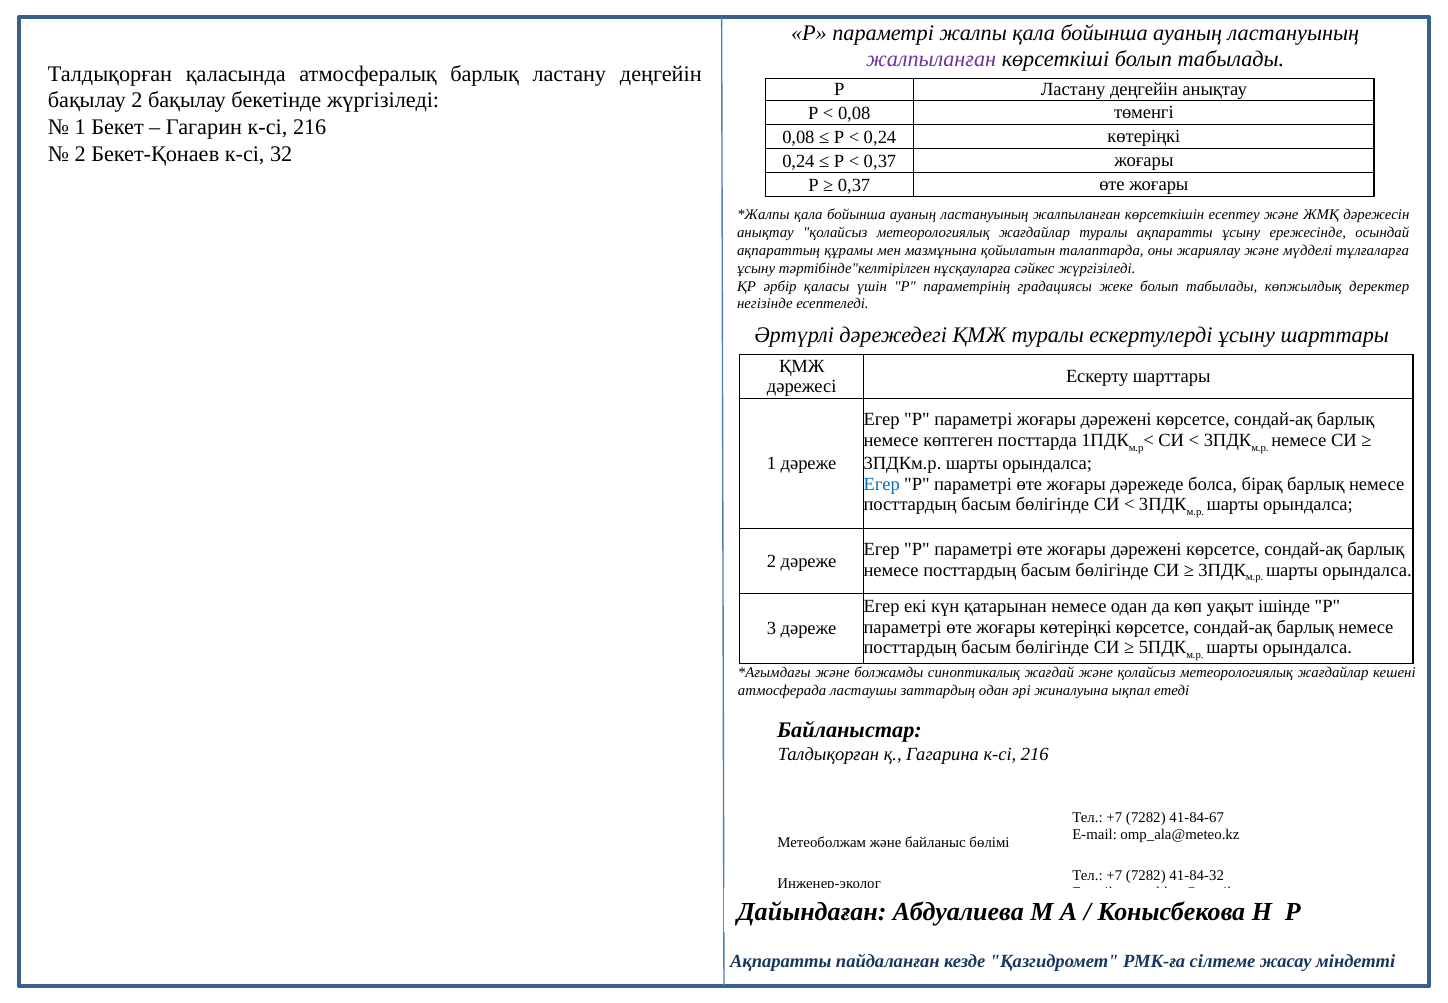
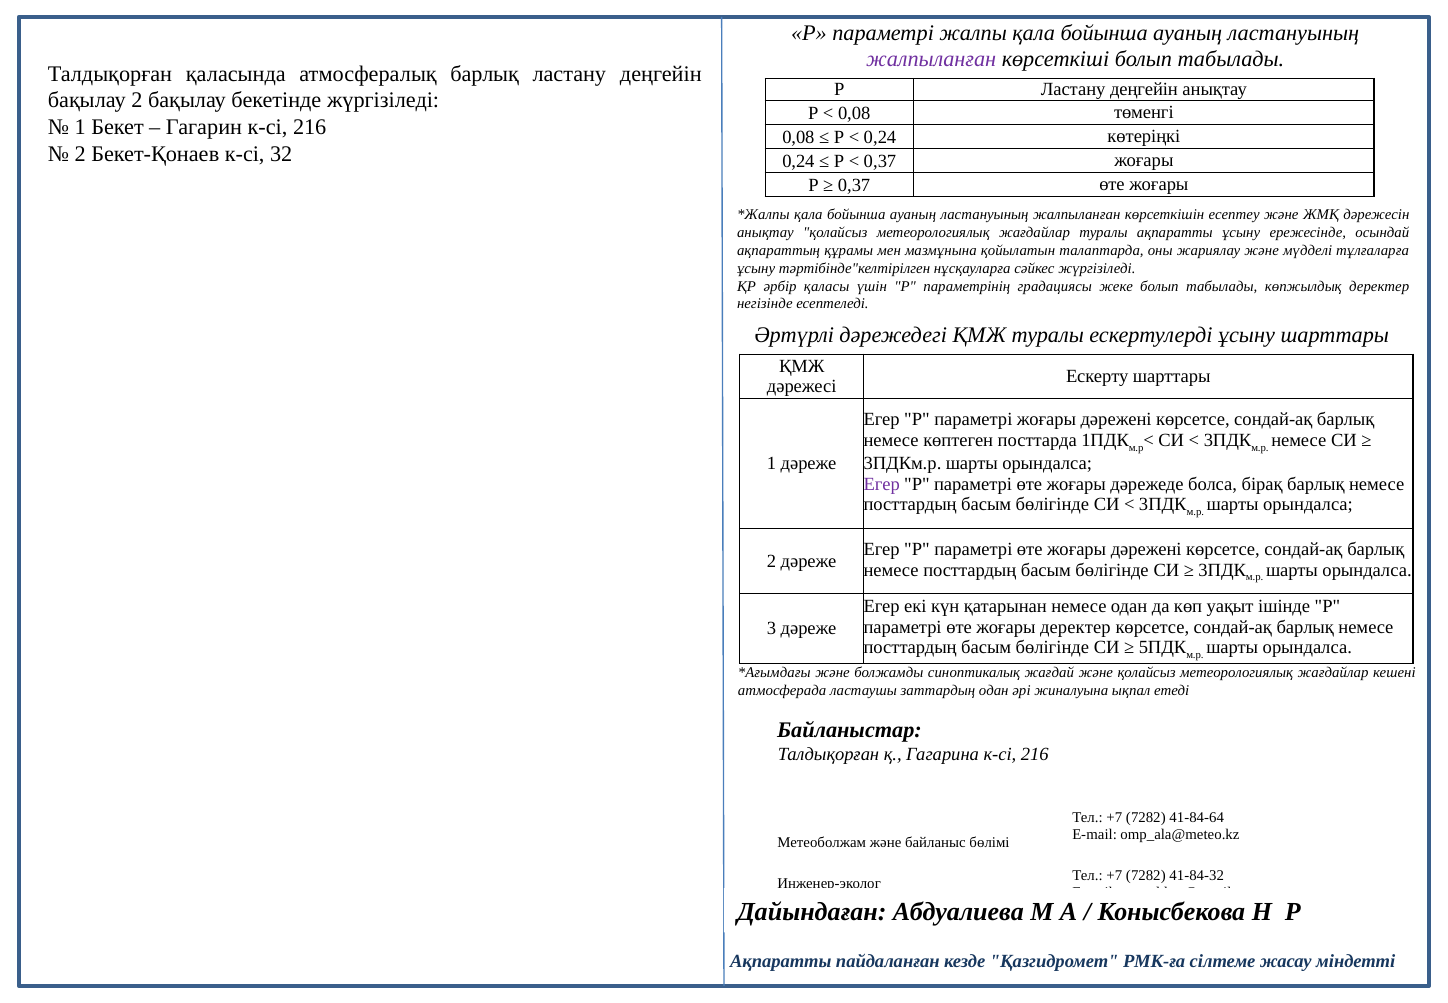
Егер at (882, 484) colour: blue -> purple
жоғары көтеріңкі: көтеріңкі -> деректер
41-84-67: 41-84-67 -> 41-84-64
